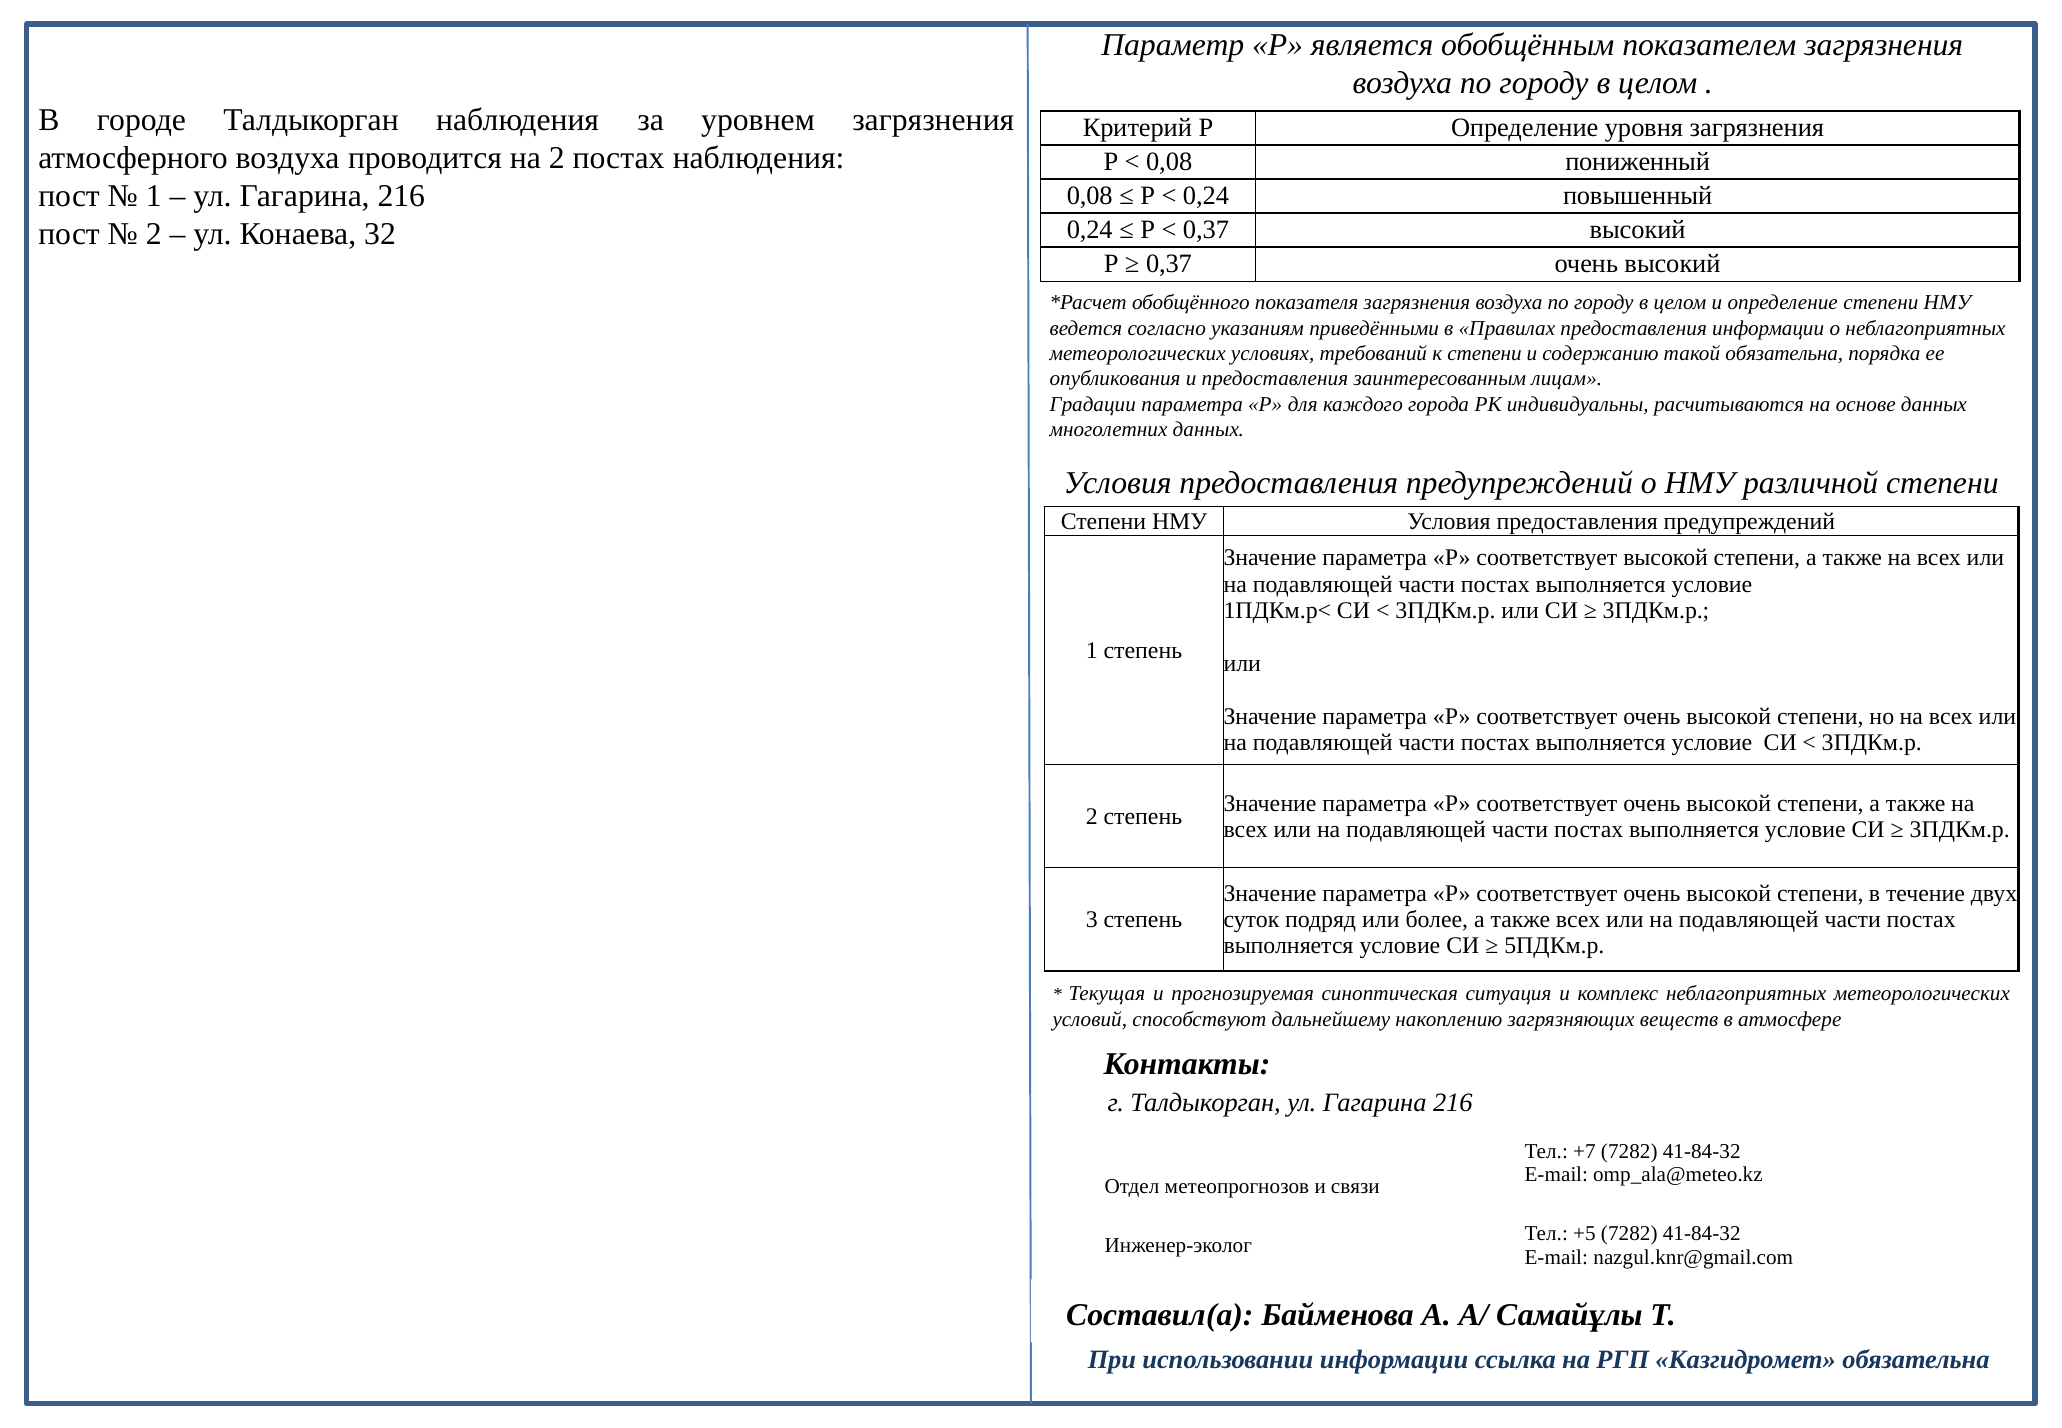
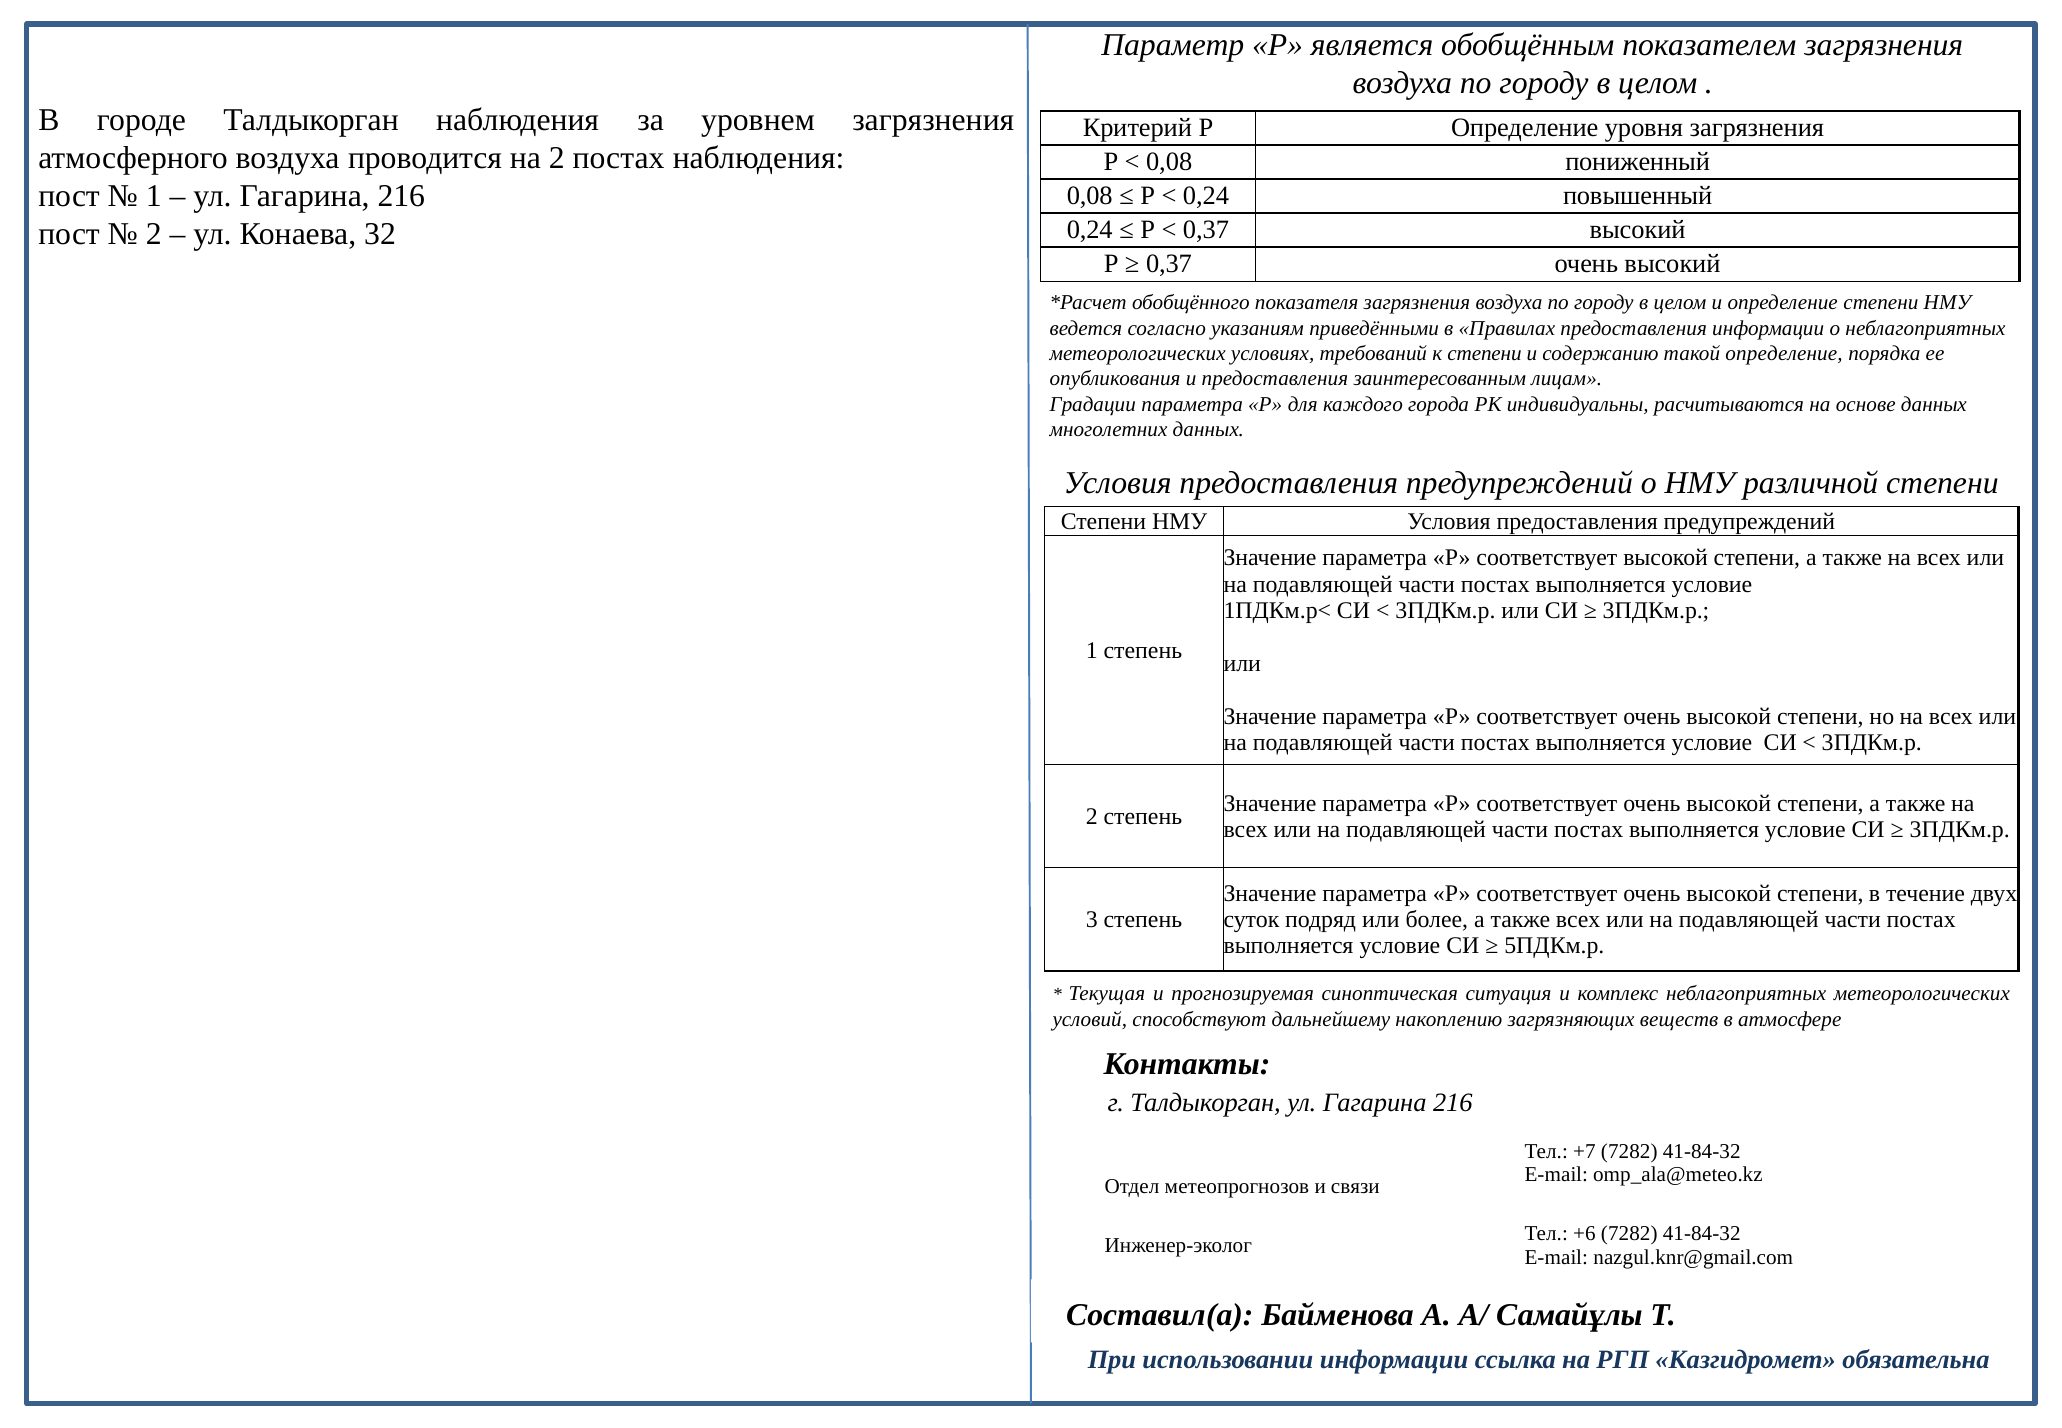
такой обязательна: обязательна -> определение
+5: +5 -> +6
